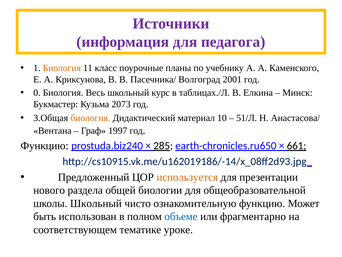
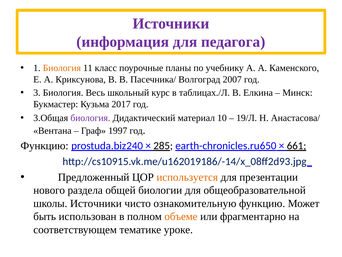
2001: 2001 -> 2007
0: 0 -> 3
2073: 2073 -> 2017
биология at (90, 118) colour: orange -> purple
51/Л: 51/Л -> 19/Л
школы Школьный: Школьный -> Источники
объеме colour: blue -> orange
